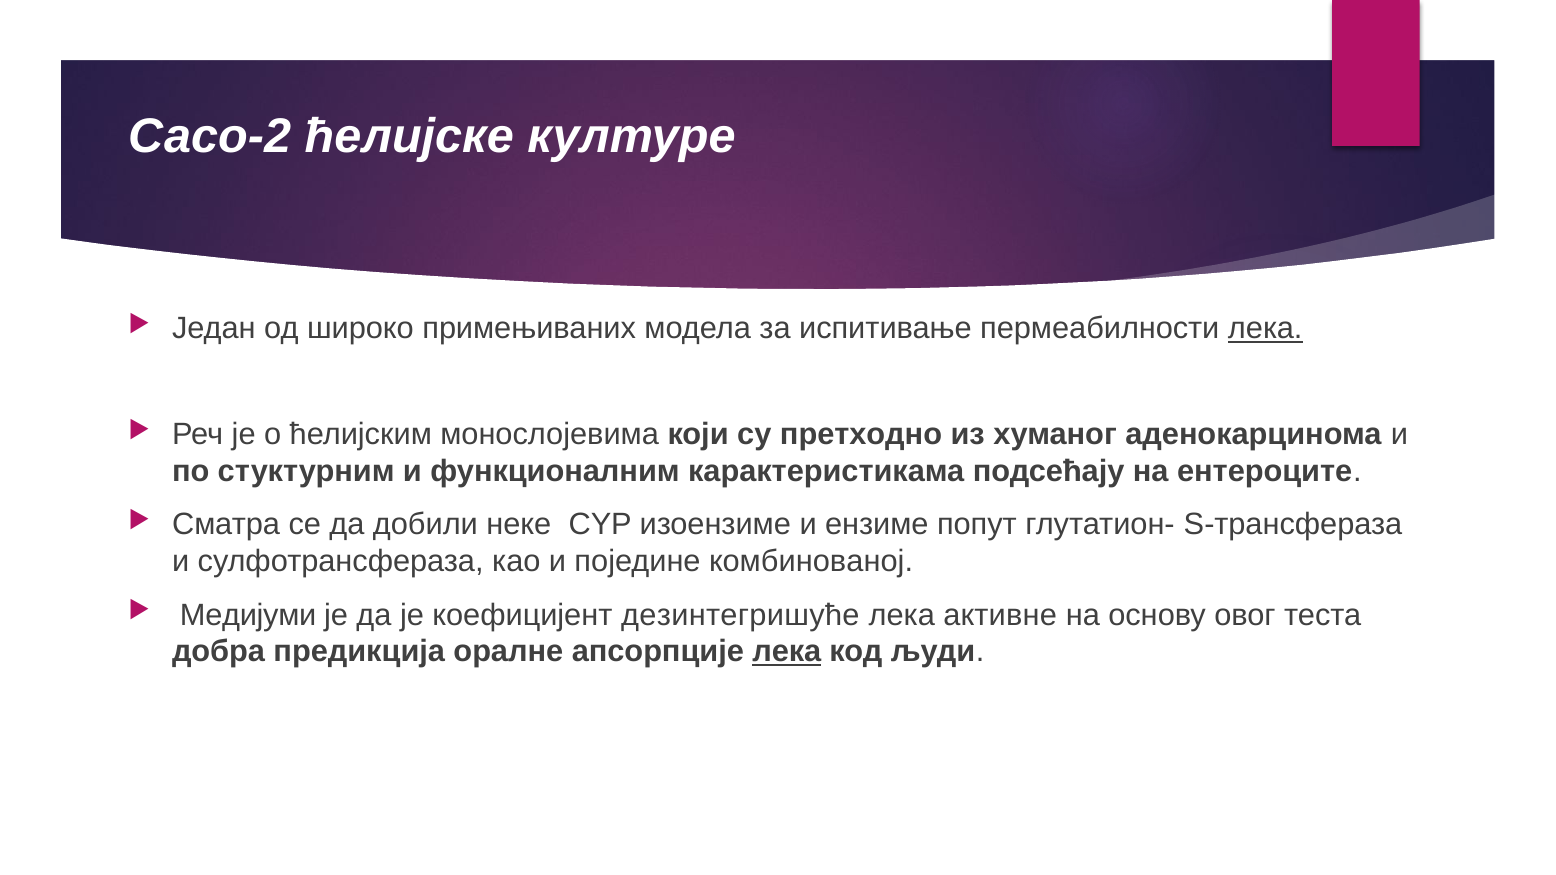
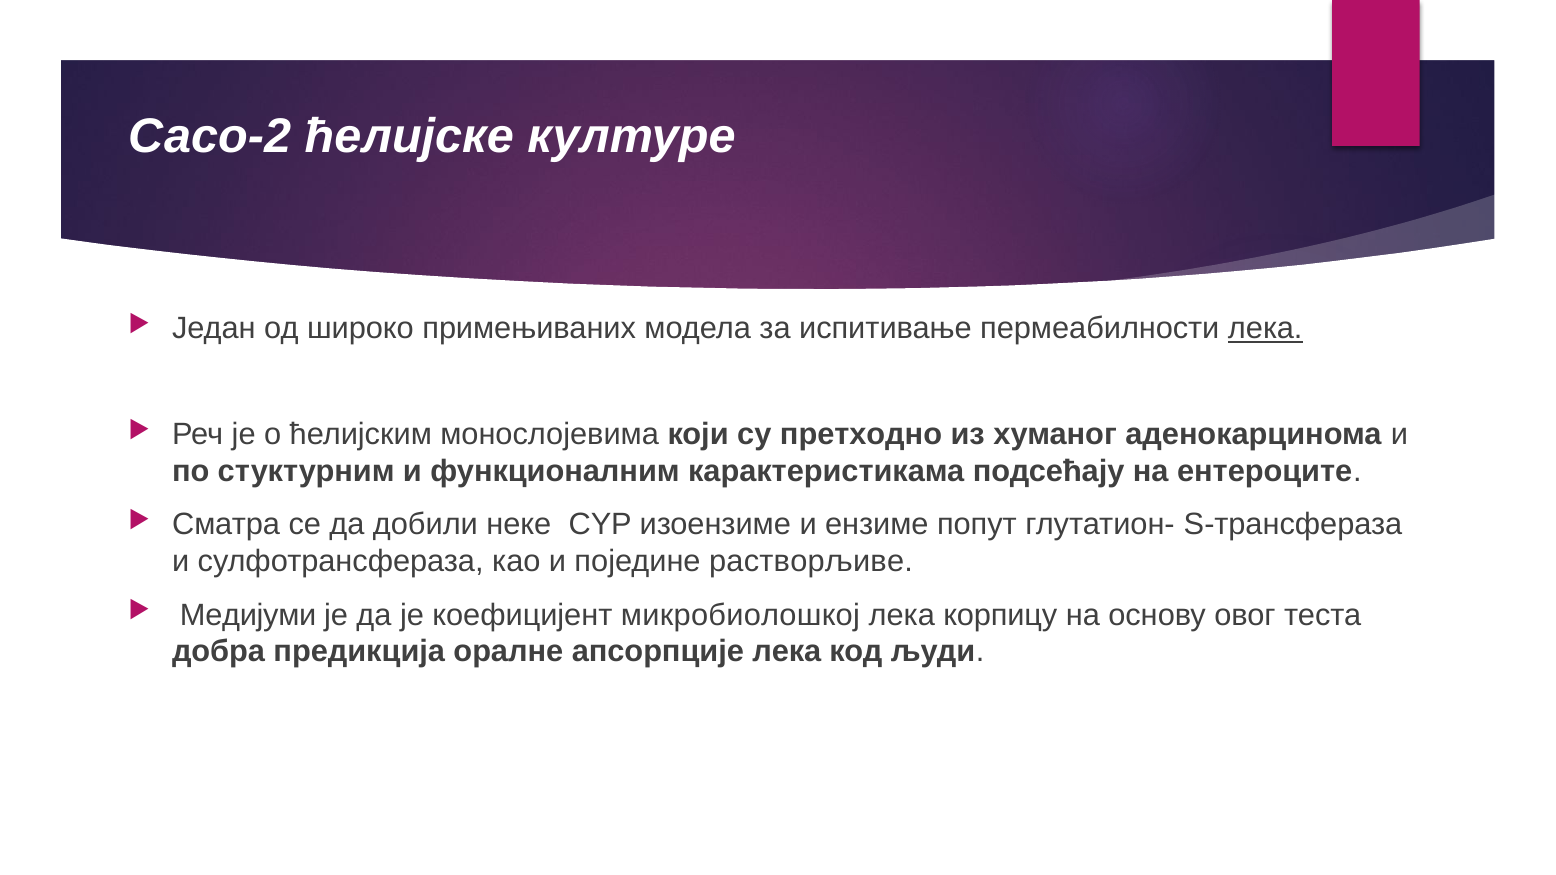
комбинованој: комбинованој -> растворљиве
дезинтегришуће: дезинтегришуће -> микробиолошкој
активне: активне -> корпицу
лека at (787, 652) underline: present -> none
